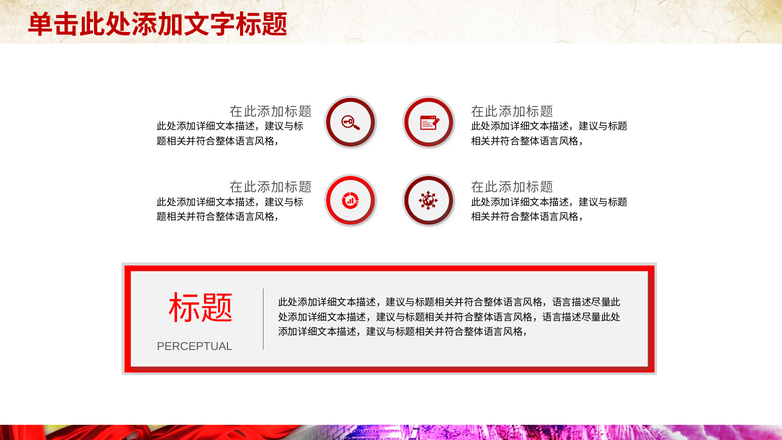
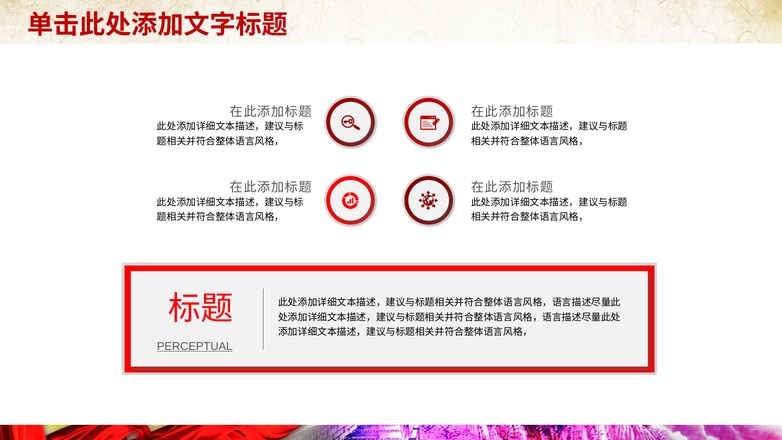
PERCEPTUAL underline: none -> present
